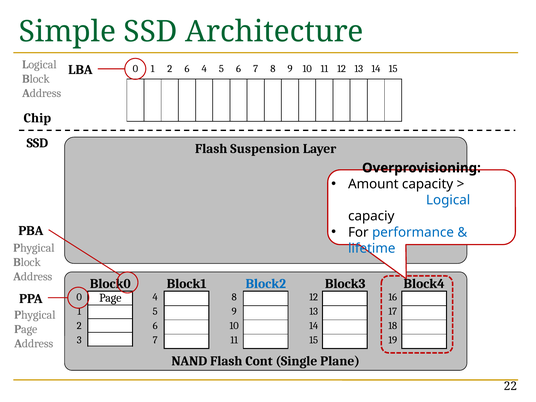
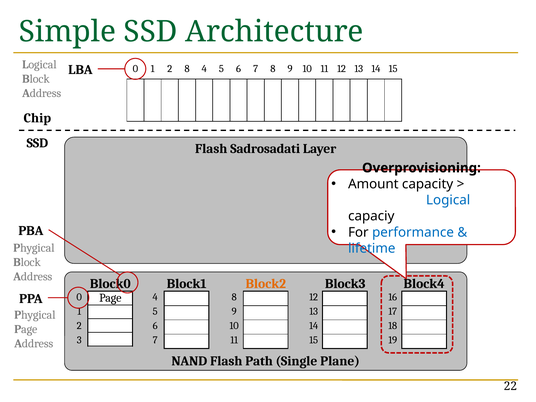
2 6: 6 -> 8
Suspension: Suspension -> Sadrosadati
Block2 colour: blue -> orange
Cont: Cont -> Path
